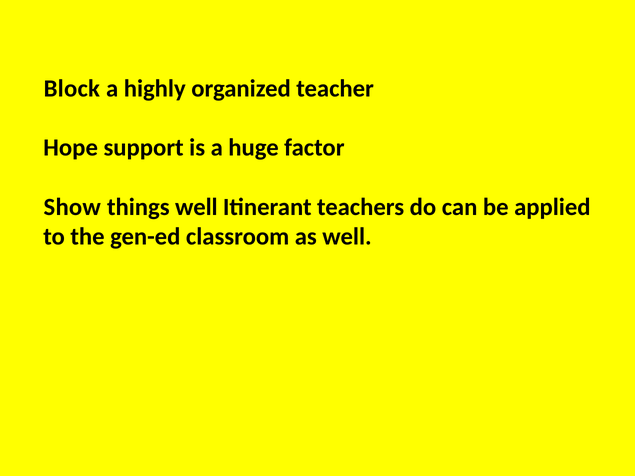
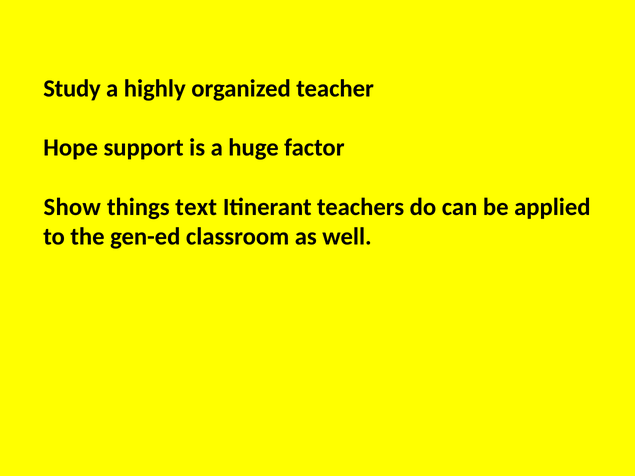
Block: Block -> Study
things well: well -> text
